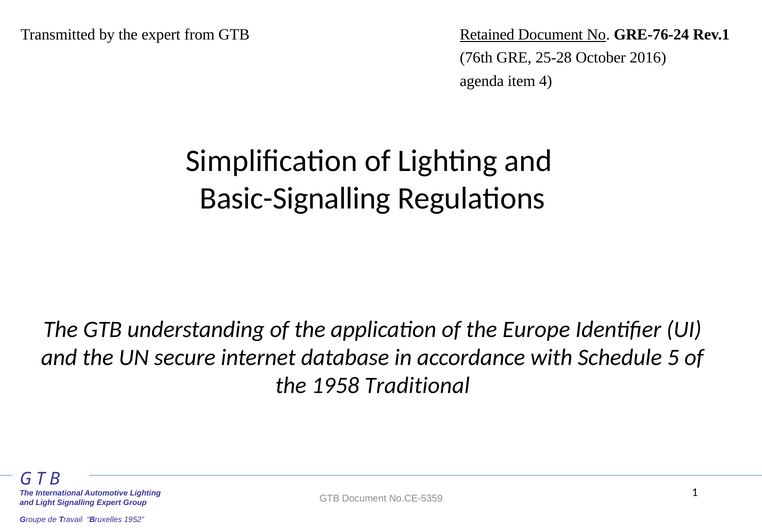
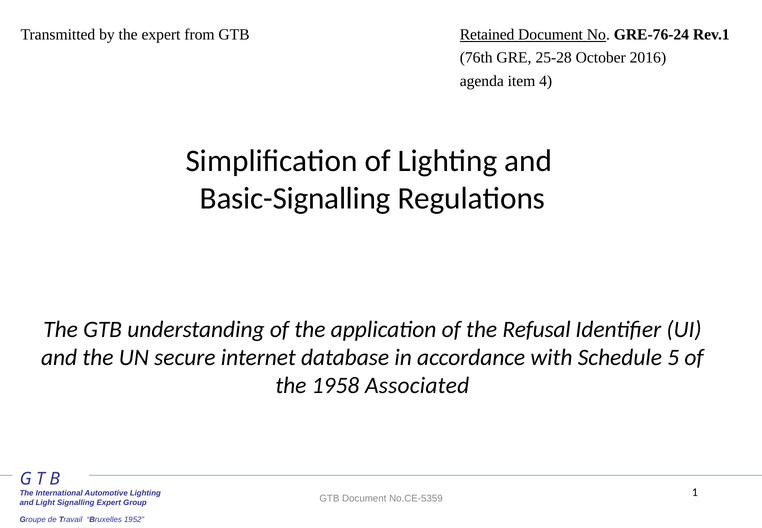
Europe: Europe -> Refusal
Traditional: Traditional -> Associated
